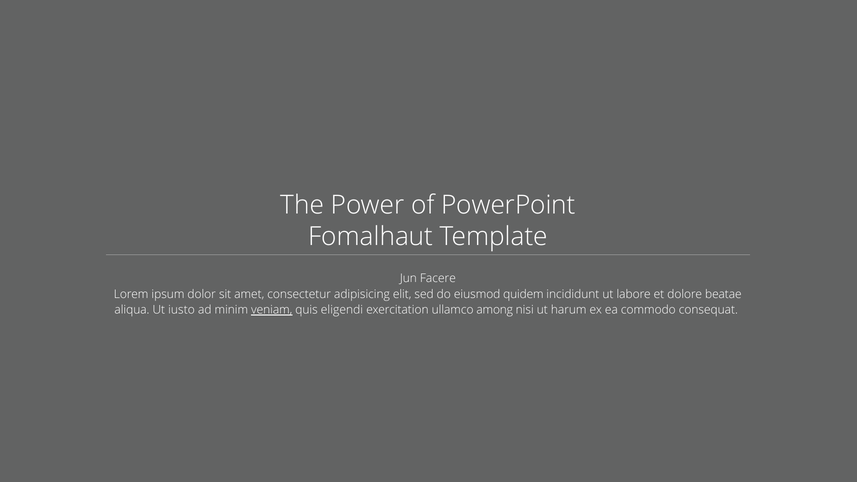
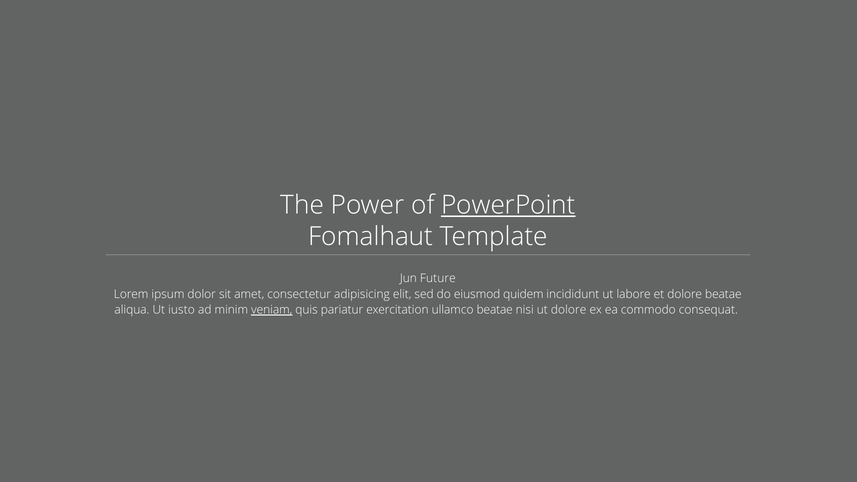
PowerPoint underline: none -> present
Facere: Facere -> Future
eligendi: eligendi -> pariatur
ullamco among: among -> beatae
ut harum: harum -> dolore
